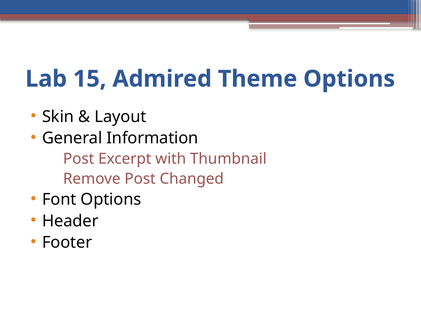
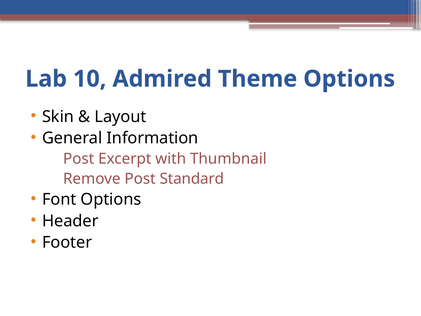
15: 15 -> 10
Changed: Changed -> Standard
